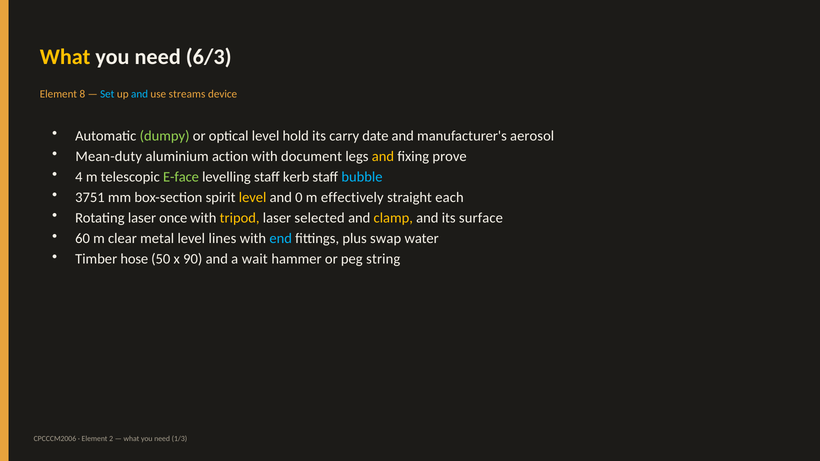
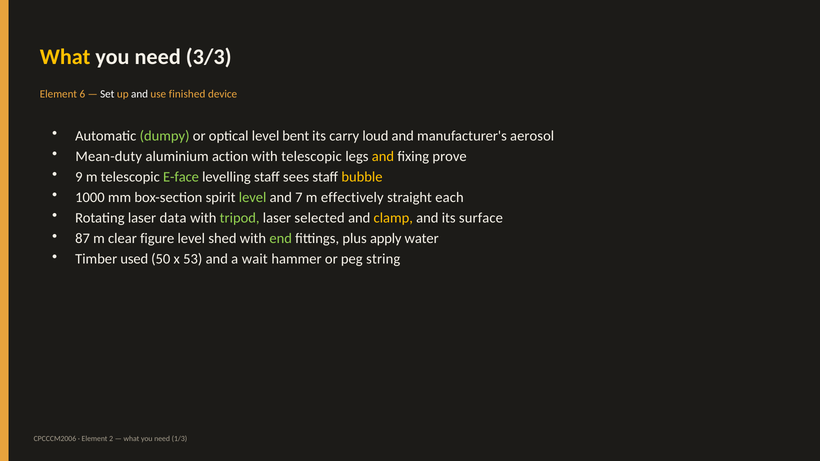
6/3: 6/3 -> 3/3
8: 8 -> 6
Set colour: light blue -> white
and at (140, 94) colour: light blue -> white
streams: streams -> finished
hold: hold -> bent
date: date -> loud
with document: document -> telescopic
4: 4 -> 9
kerb: kerb -> sees
bubble colour: light blue -> yellow
3751: 3751 -> 1000
level at (253, 198) colour: yellow -> light green
0: 0 -> 7
once: once -> data
tripod colour: yellow -> light green
60: 60 -> 87
metal: metal -> figure
lines: lines -> shed
end colour: light blue -> light green
swap: swap -> apply
hose: hose -> used
90: 90 -> 53
